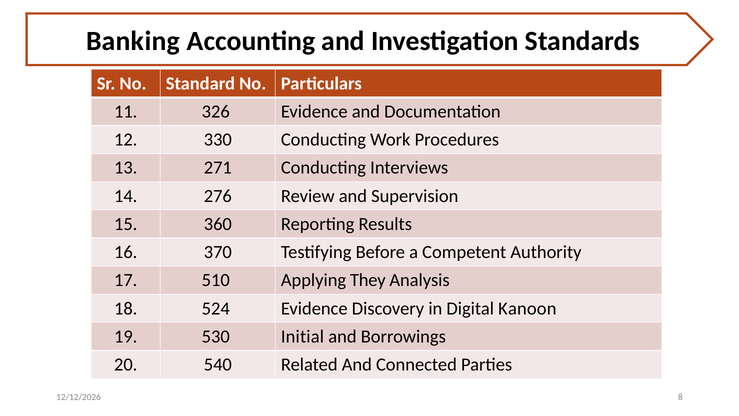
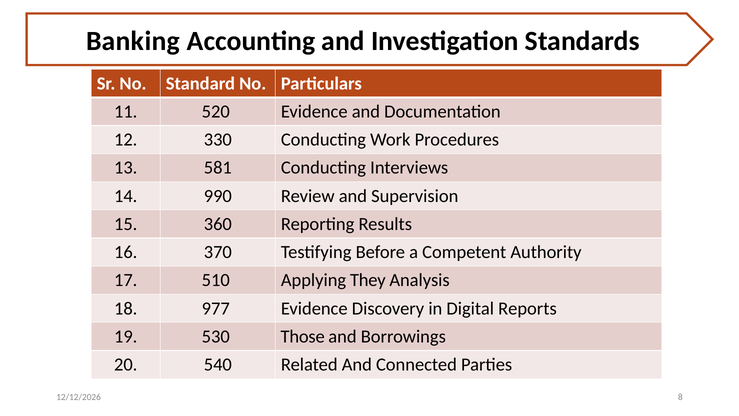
326: 326 -> 520
271: 271 -> 581
276: 276 -> 990
524: 524 -> 977
Kanoon: Kanoon -> Reports
Initial: Initial -> Those
